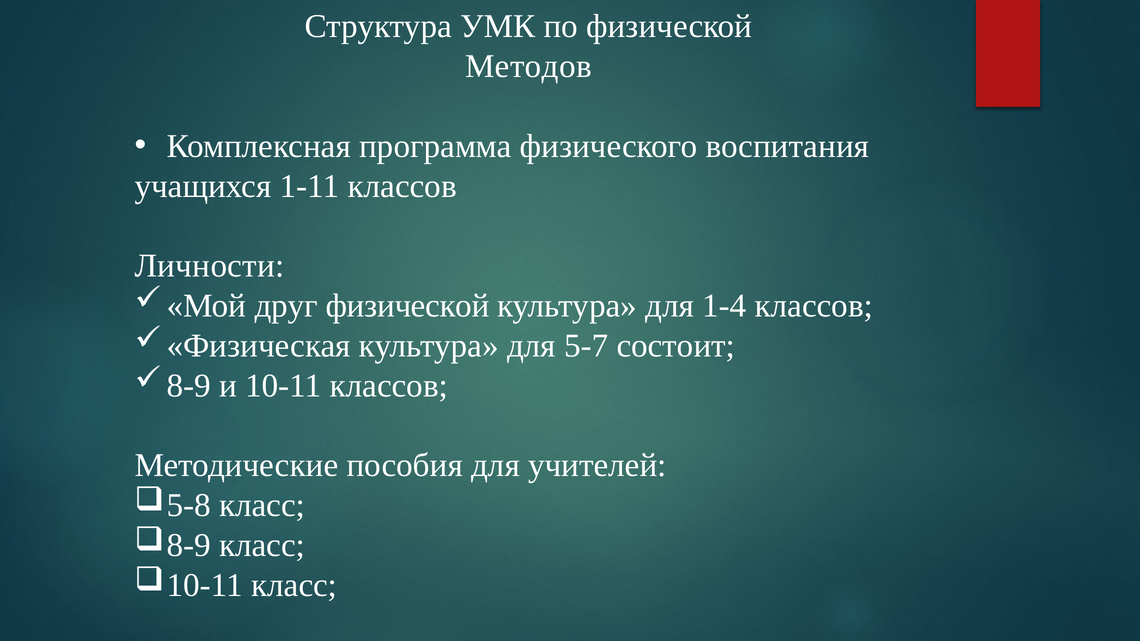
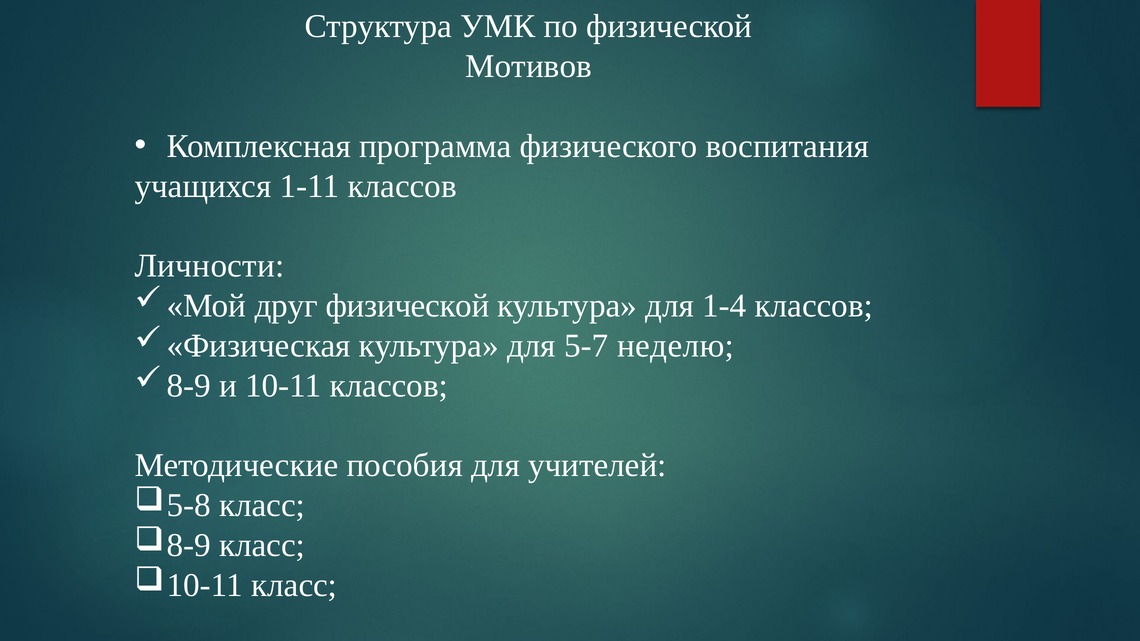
Методов: Методов -> Мотивов
состоит: состоит -> неделю
